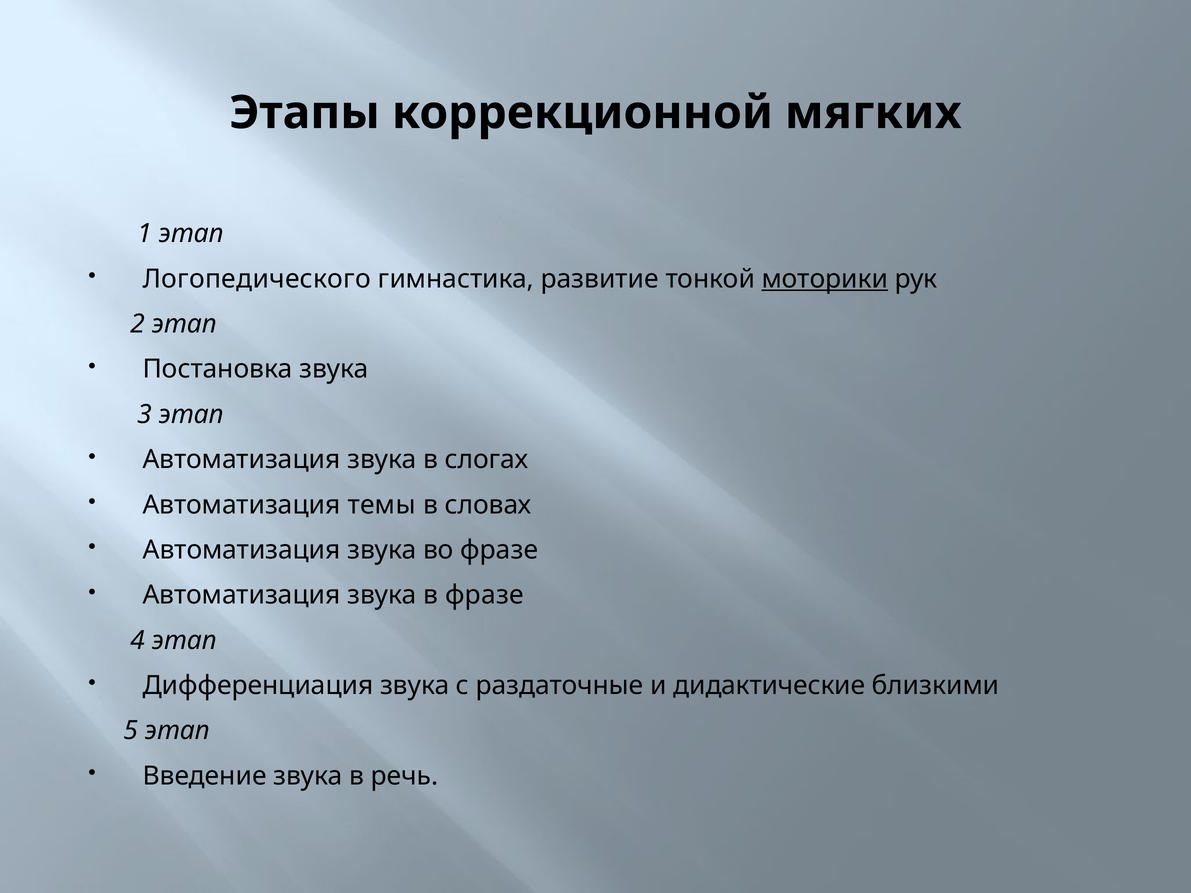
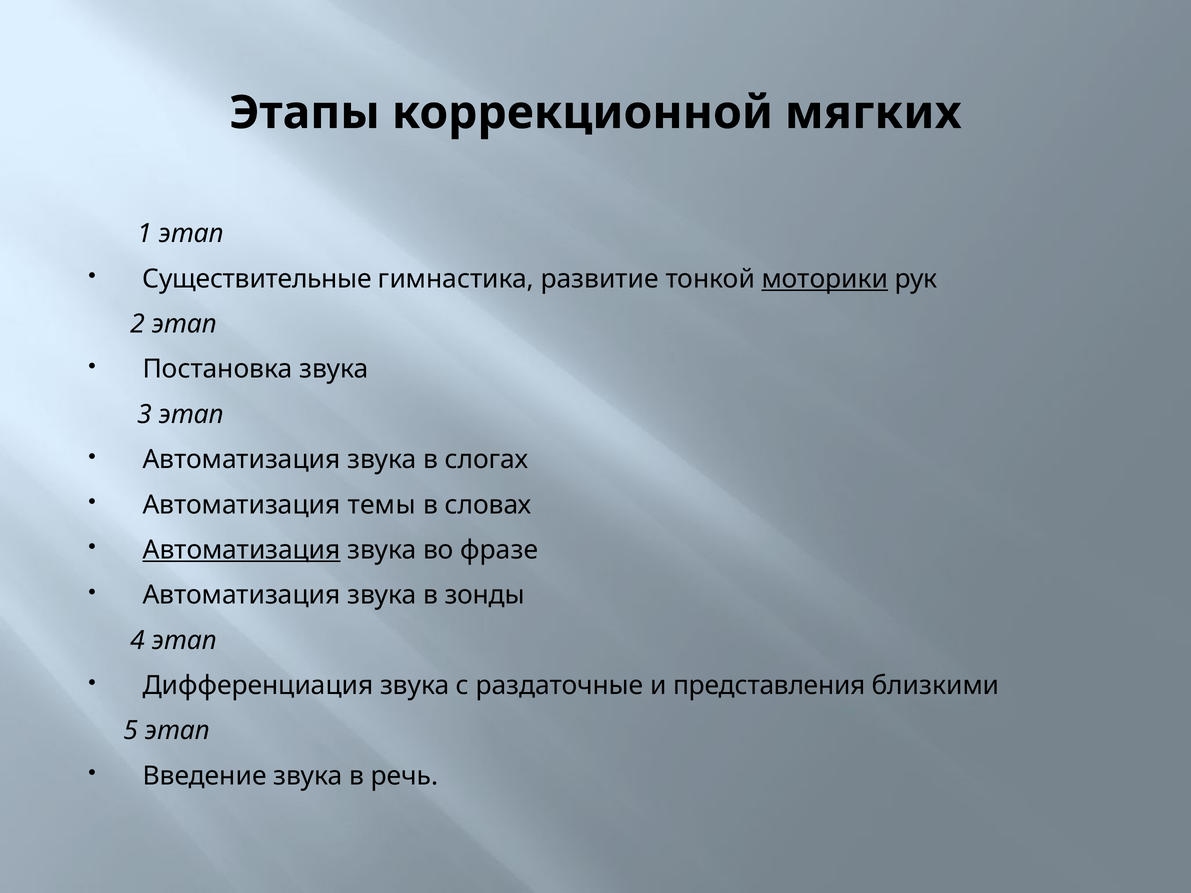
Логопедического: Логопедического -> Существительные
Автоматизация at (242, 550) underline: none -> present
в фразе: фразе -> зонды
дидактические: дидактические -> представления
